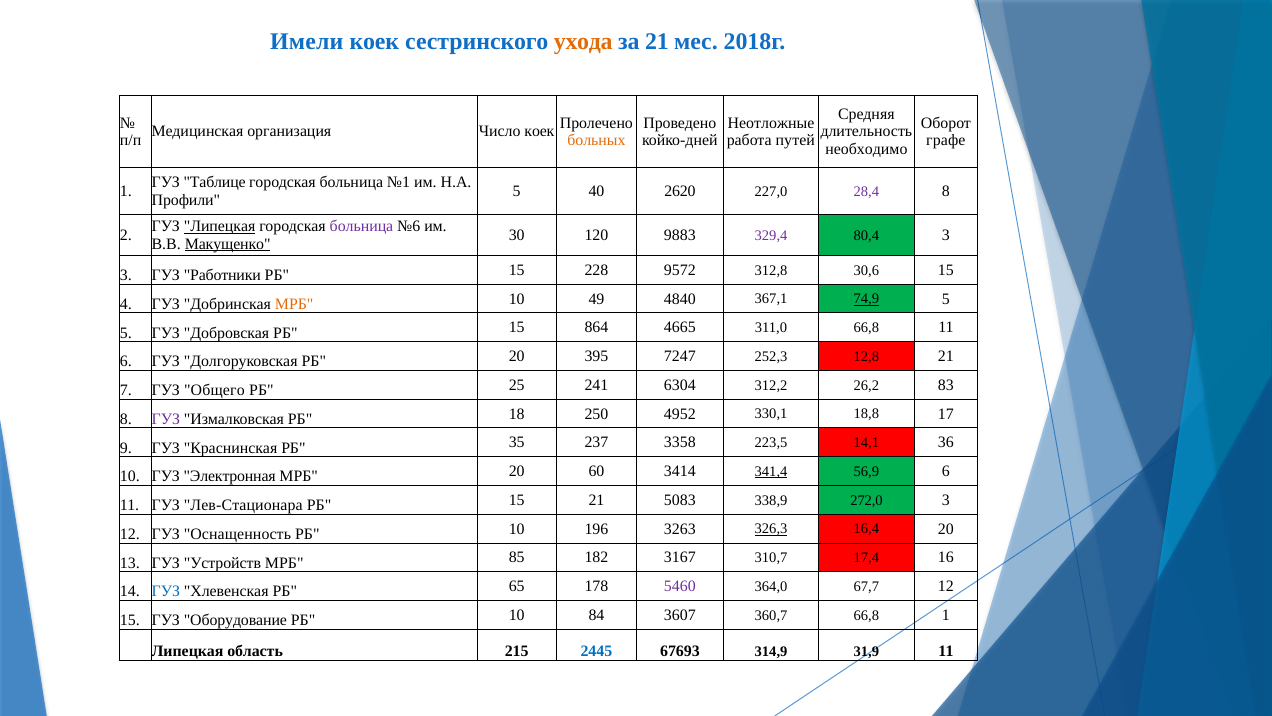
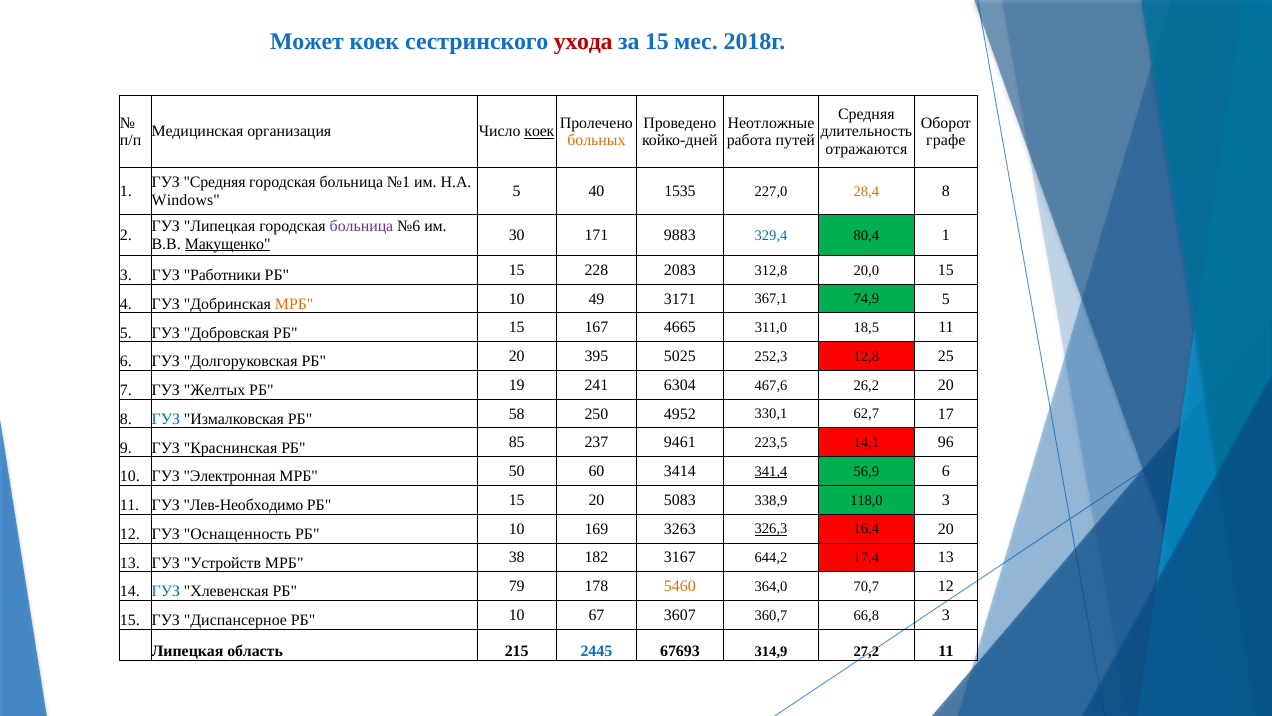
Имели: Имели -> Может
ухода colour: orange -> red
за 21: 21 -> 15
коек at (539, 132) underline: none -> present
необходимо: необходимо -> отражаются
ГУЗ Таблице: Таблице -> Средняя
2620: 2620 -> 1535
28,4 colour: purple -> orange
Профили: Профили -> Windows
Липецкая at (220, 226) underline: present -> none
120: 120 -> 171
329,4 colour: purple -> blue
80,4 3: 3 -> 1
9572: 9572 -> 2083
30,6: 30,6 -> 20,0
4840: 4840 -> 3171
74,9 underline: present -> none
864: 864 -> 167
311,0 66,8: 66,8 -> 18,5
7247: 7247 -> 5025
12,8 21: 21 -> 25
Общего: Общего -> Желтых
25: 25 -> 19
312,2: 312,2 -> 467,6
26,2 83: 83 -> 20
ГУЗ at (166, 419) colour: purple -> blue
18: 18 -> 58
18,8: 18,8 -> 62,7
35: 35 -> 85
3358: 3358 -> 9461
36: 36 -> 96
МРБ 20: 20 -> 50
Лев-Стационара: Лев-Стационара -> Лев-Необходимо
15 21: 21 -> 20
272,0: 272,0 -> 118,0
196: 196 -> 169
85: 85 -> 38
310,7: 310,7 -> 644,2
17,4 16: 16 -> 13
65: 65 -> 79
5460 colour: purple -> orange
67,7: 67,7 -> 70,7
Оборудование: Оборудование -> Диспансерное
84: 84 -> 67
66,8 1: 1 -> 3
31,9: 31,9 -> 27,2
